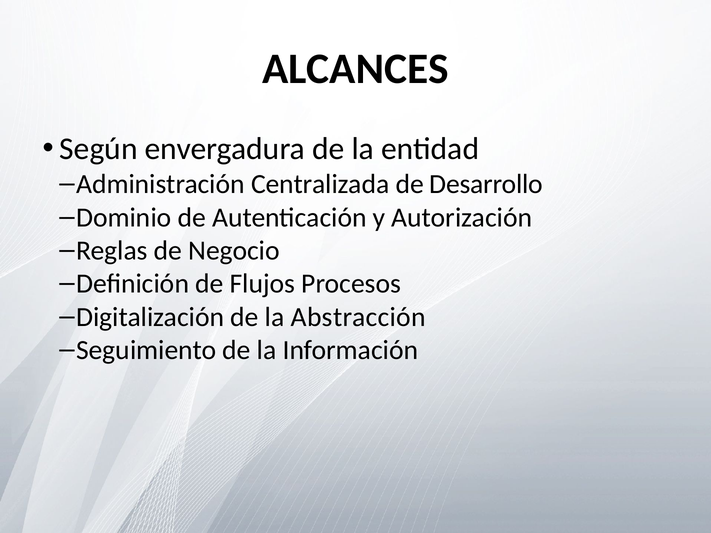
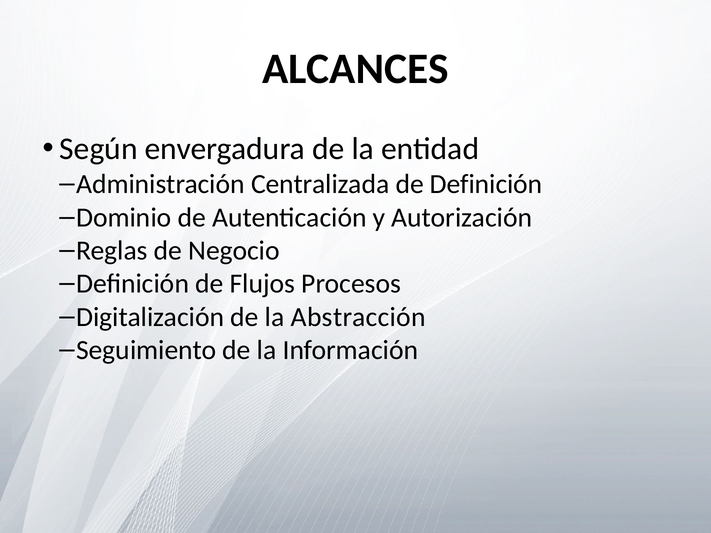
de Desarrollo: Desarrollo -> Definición
